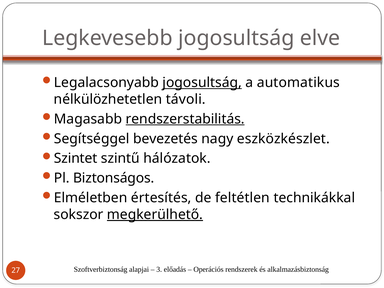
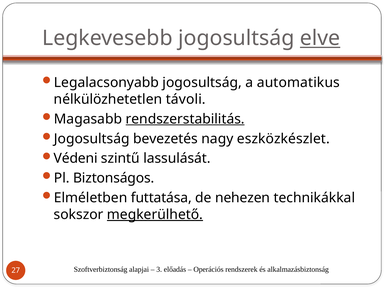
elve underline: none -> present
jogosultság at (202, 83) underline: present -> none
Segítséggel at (92, 139): Segítséggel -> Jogosultság
Szintet: Szintet -> Védeni
hálózatok: hálózatok -> lassulását
értesítés: értesítés -> futtatása
feltétlen: feltétlen -> nehezen
